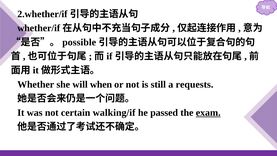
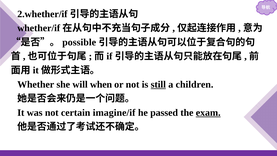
still underline: none -> present
requests: requests -> children
walking/if: walking/if -> imagine/if
